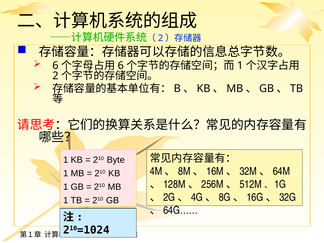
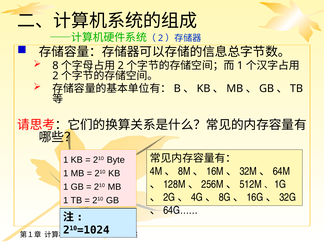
6 at (55, 66): 6 -> 8
6 at (121, 66): 6 -> 2
